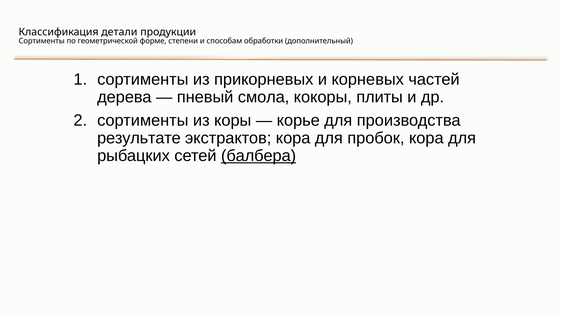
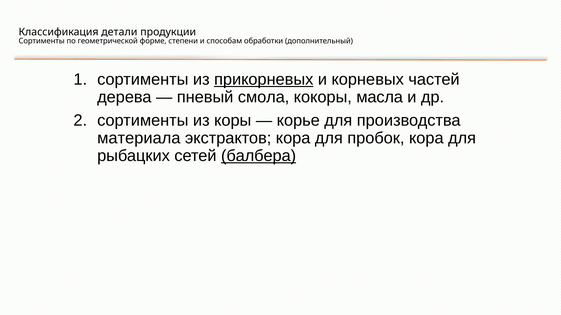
прикорневых underline: none -> present
плиты: плиты -> масла
результате: результате -> материала
